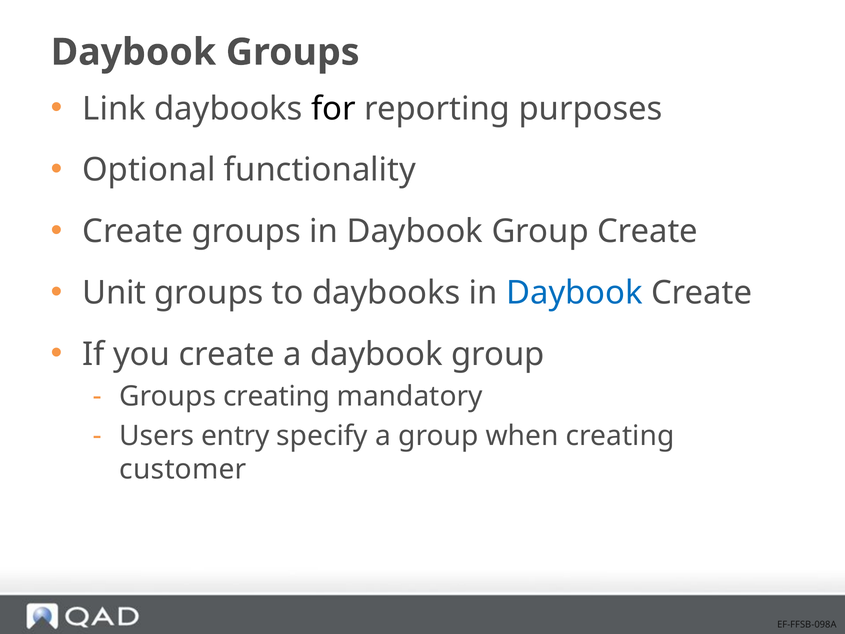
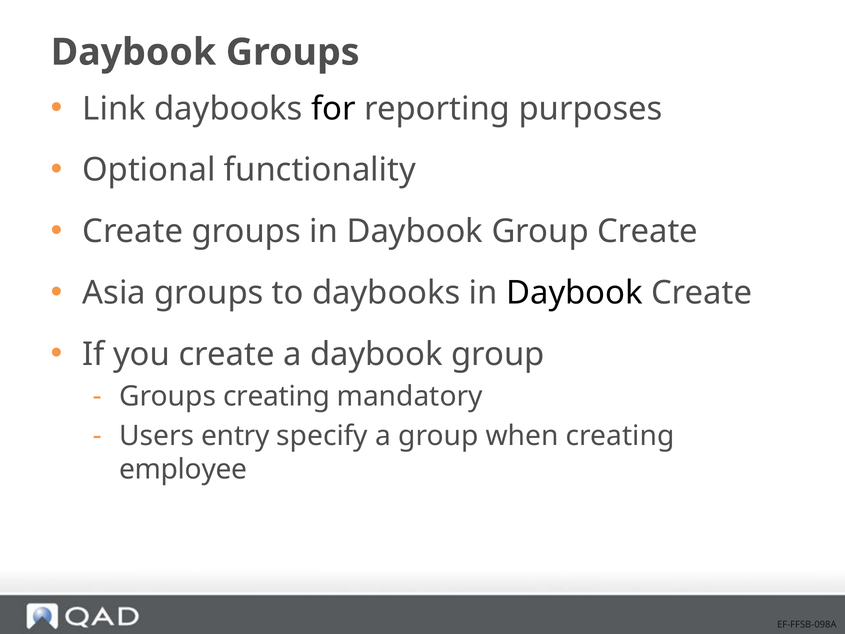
Unit: Unit -> Asia
Daybook at (574, 293) colour: blue -> black
customer: customer -> employee
